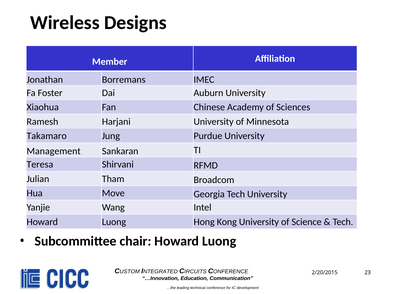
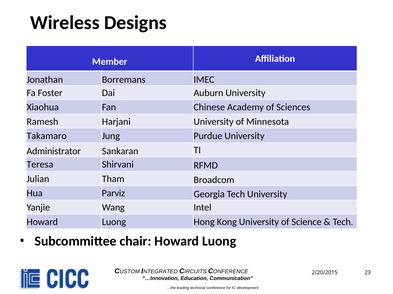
Management: Management -> Administrator
Move: Move -> Parviz
